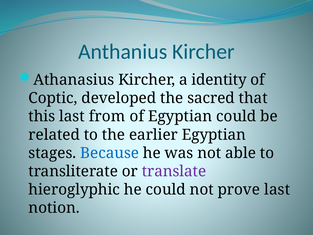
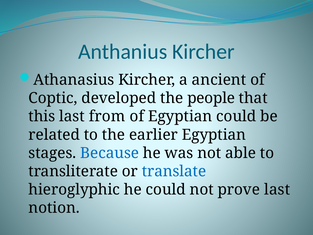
identity: identity -> ancient
sacred: sacred -> people
translate colour: purple -> blue
